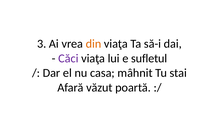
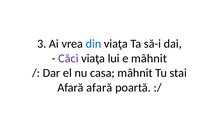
din colour: orange -> blue
e sufletul: sufletul -> mâhnit
Afară văzut: văzut -> afară
